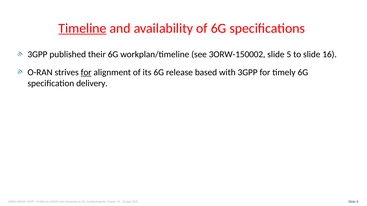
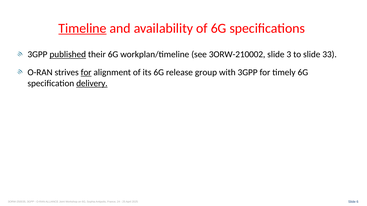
published underline: none -> present
3ORW-150002: 3ORW-150002 -> 3ORW-210002
5: 5 -> 3
16: 16 -> 33
based: based -> group
delivery underline: none -> present
